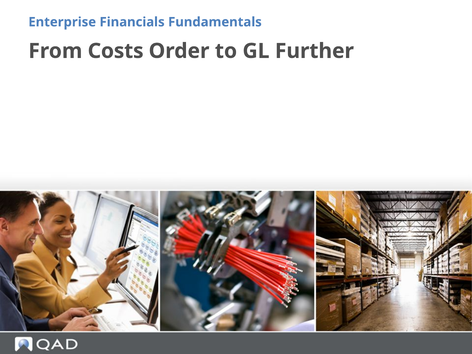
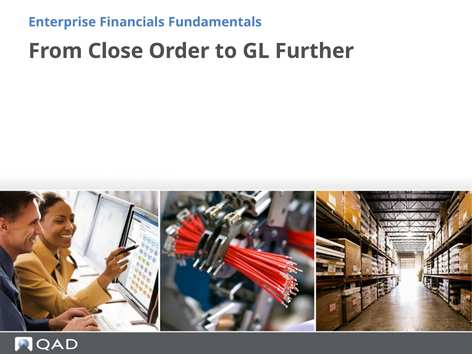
Costs: Costs -> Close
